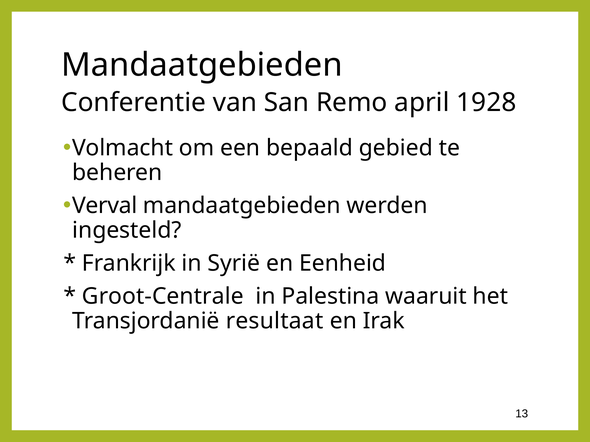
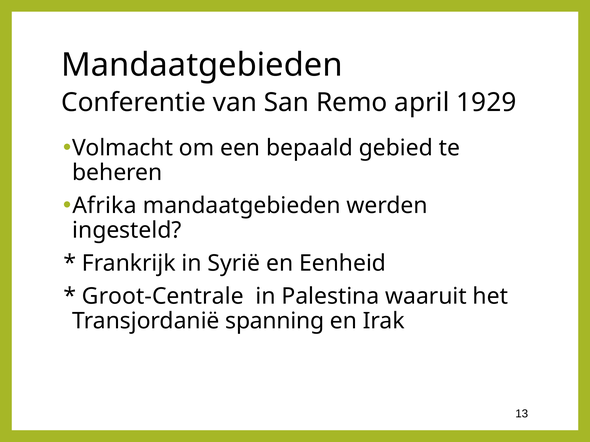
1928: 1928 -> 1929
Verval: Verval -> Afrika
resultaat: resultaat -> spanning
